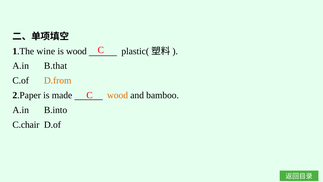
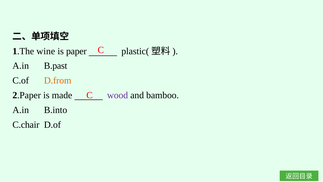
is wood: wood -> paper
B.that: B.that -> B.past
wood at (118, 95) colour: orange -> purple
